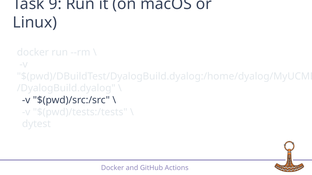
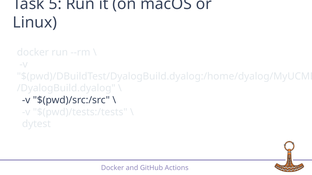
9: 9 -> 5
